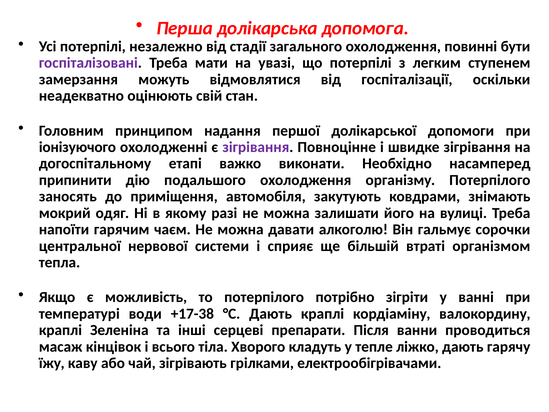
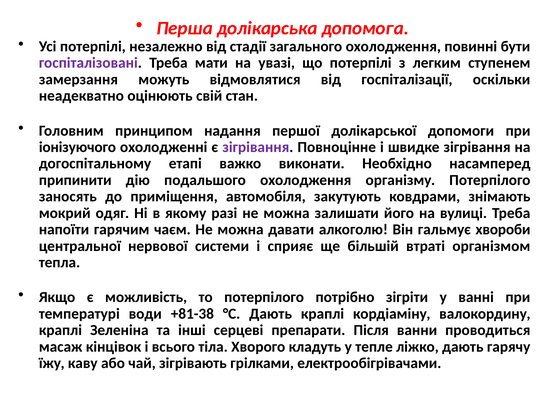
сорочки: сорочки -> хвороби
+17-38: +17-38 -> +81-38
